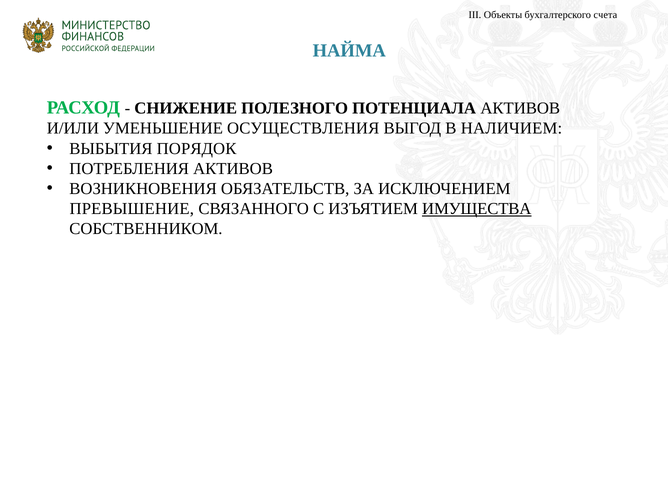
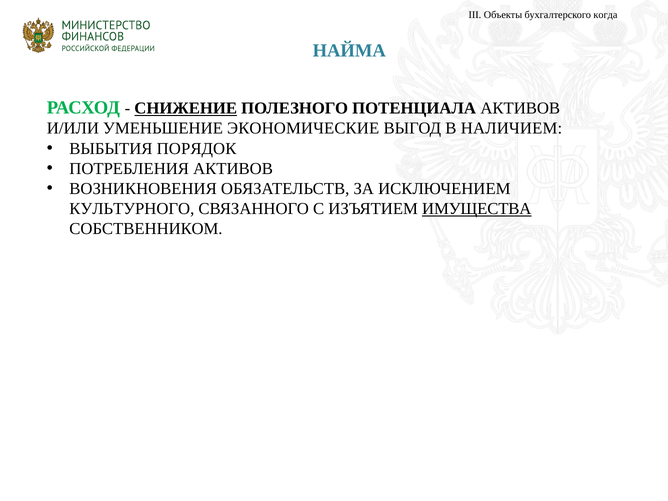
счета: счета -> когда
СНИЖЕНИЕ underline: none -> present
ОСУЩЕСТВЛЕНИЯ: ОСУЩЕСТВЛЕНИЯ -> ЭКОНОМИЧЕСКИЕ
ПРЕВЫШЕНИЕ: ПРЕВЫШЕНИЕ -> КУЛЬТУРНОГО
